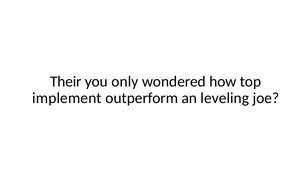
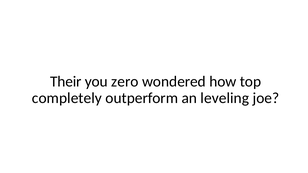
only: only -> zero
implement: implement -> completely
